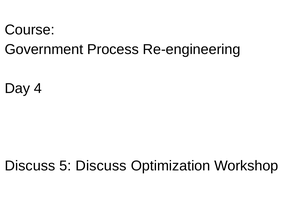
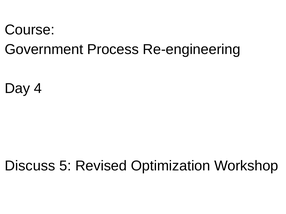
5 Discuss: Discuss -> Revised
